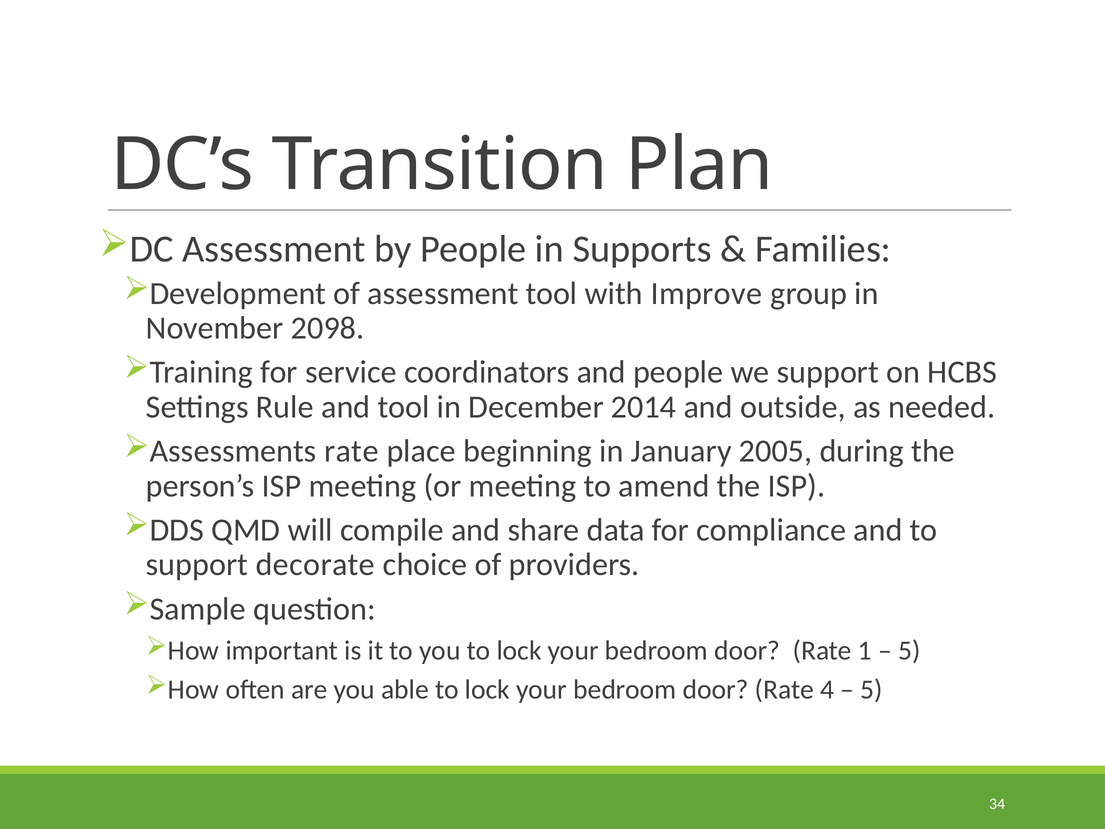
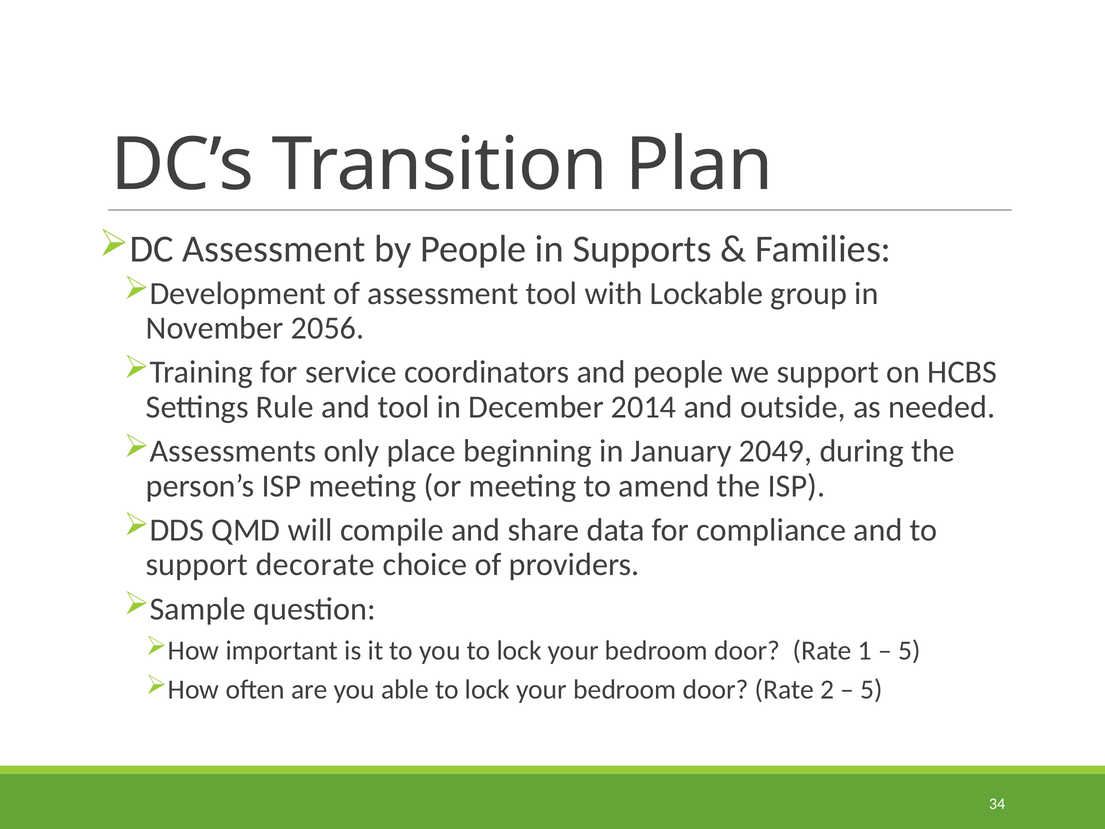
Improve: Improve -> Lockable
2098: 2098 -> 2056
Assessments rate: rate -> only
2005: 2005 -> 2049
4: 4 -> 2
